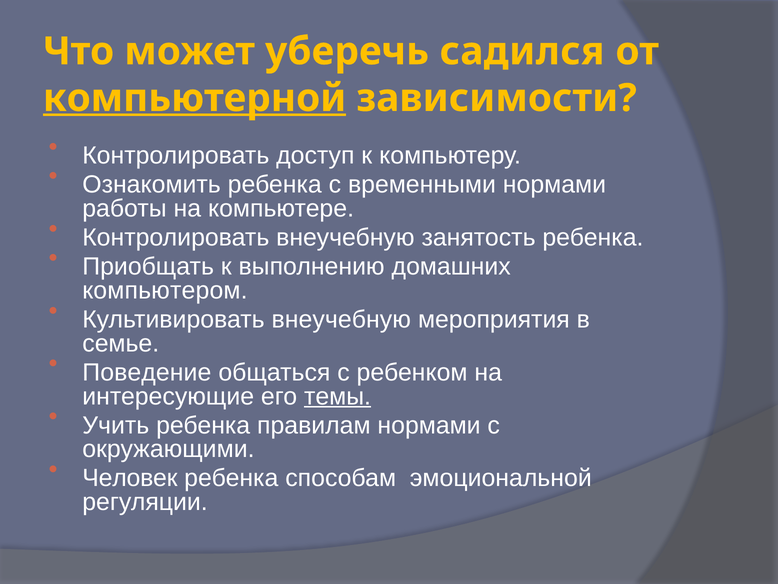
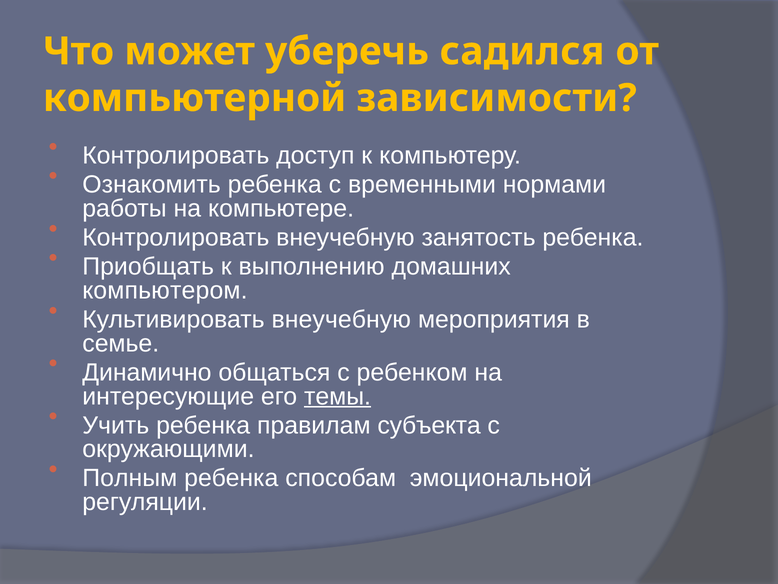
компьютерной underline: present -> none
Поведение: Поведение -> Динамично
правилам нормами: нормами -> субъекта
Человек: Человек -> Полным
